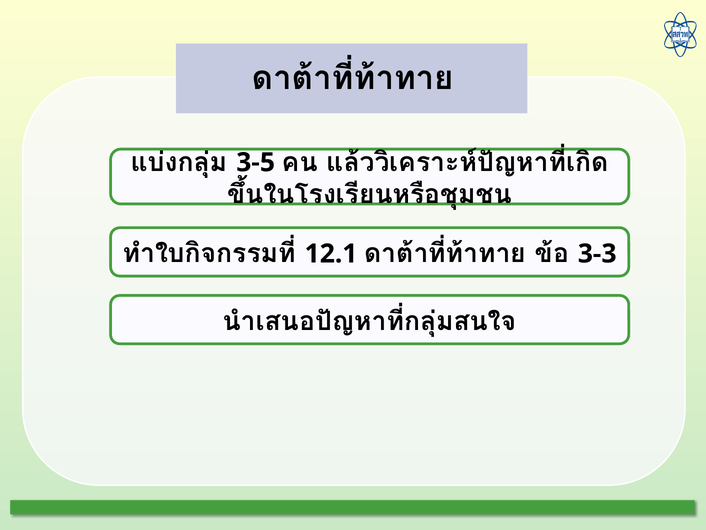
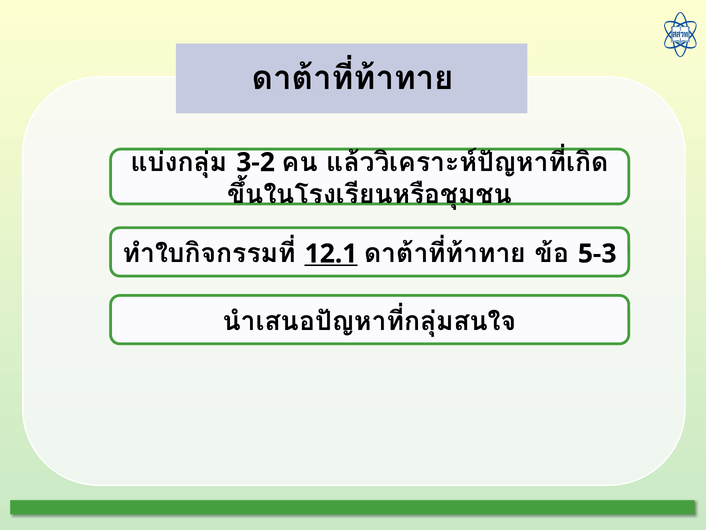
3-5: 3-5 -> 3-2
12.1 underline: none -> present
3-3: 3-3 -> 5-3
